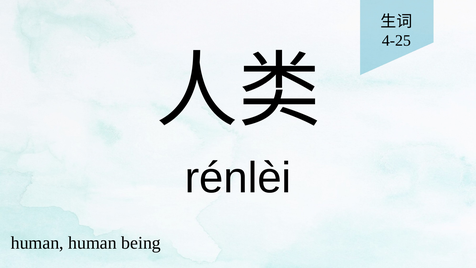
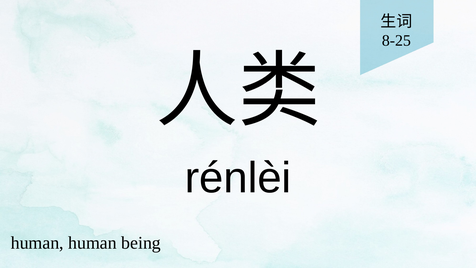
4-25: 4-25 -> 8-25
